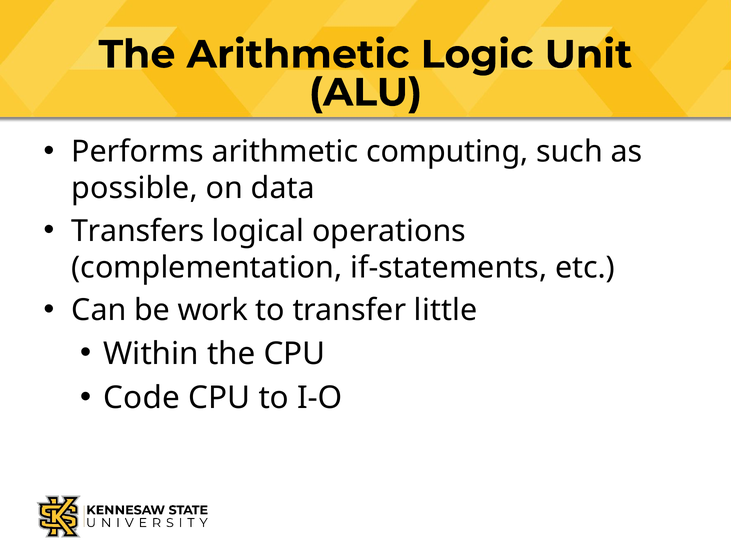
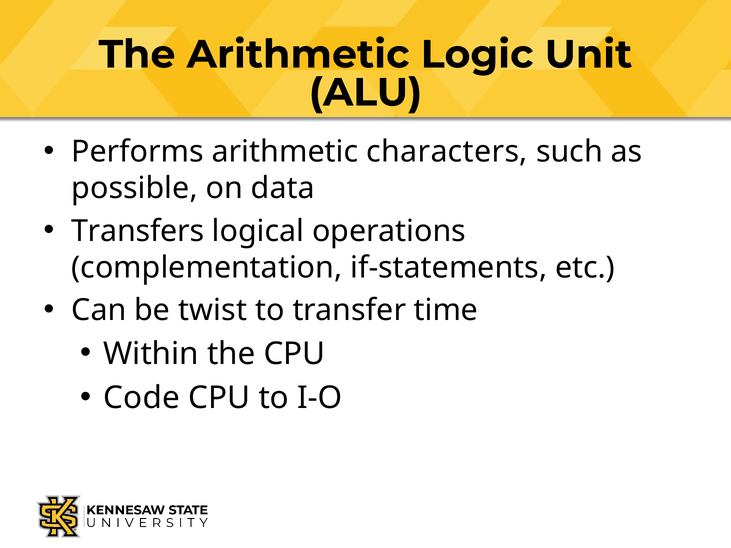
computing: computing -> characters
work: work -> twist
little: little -> time
